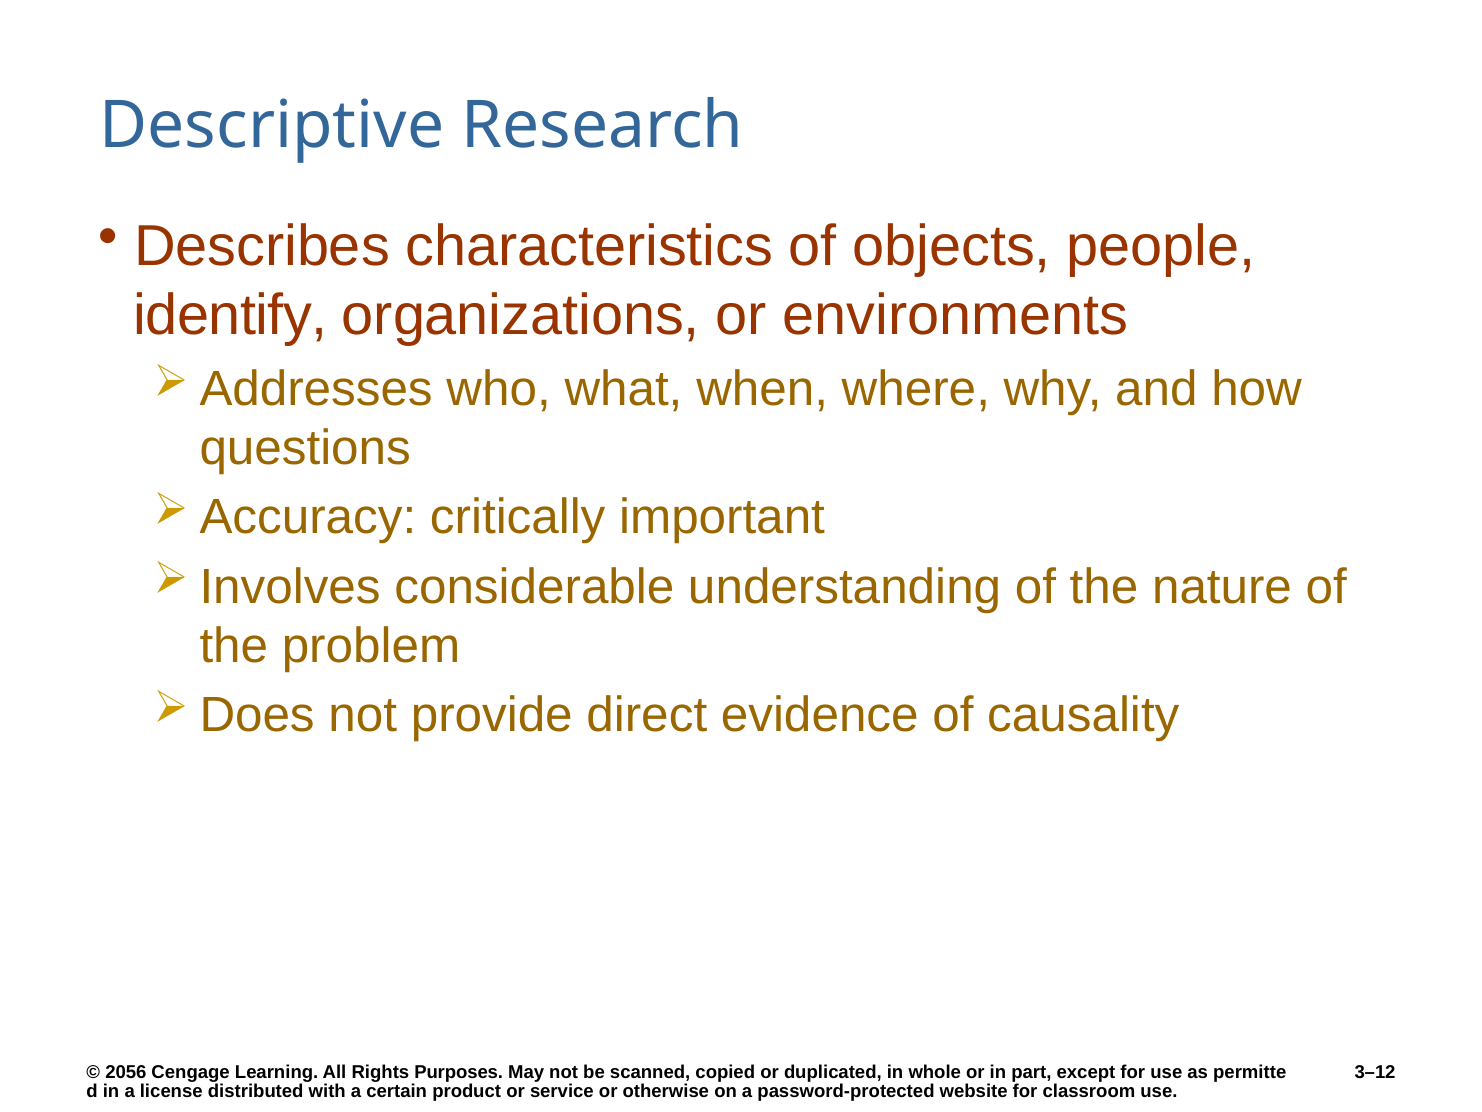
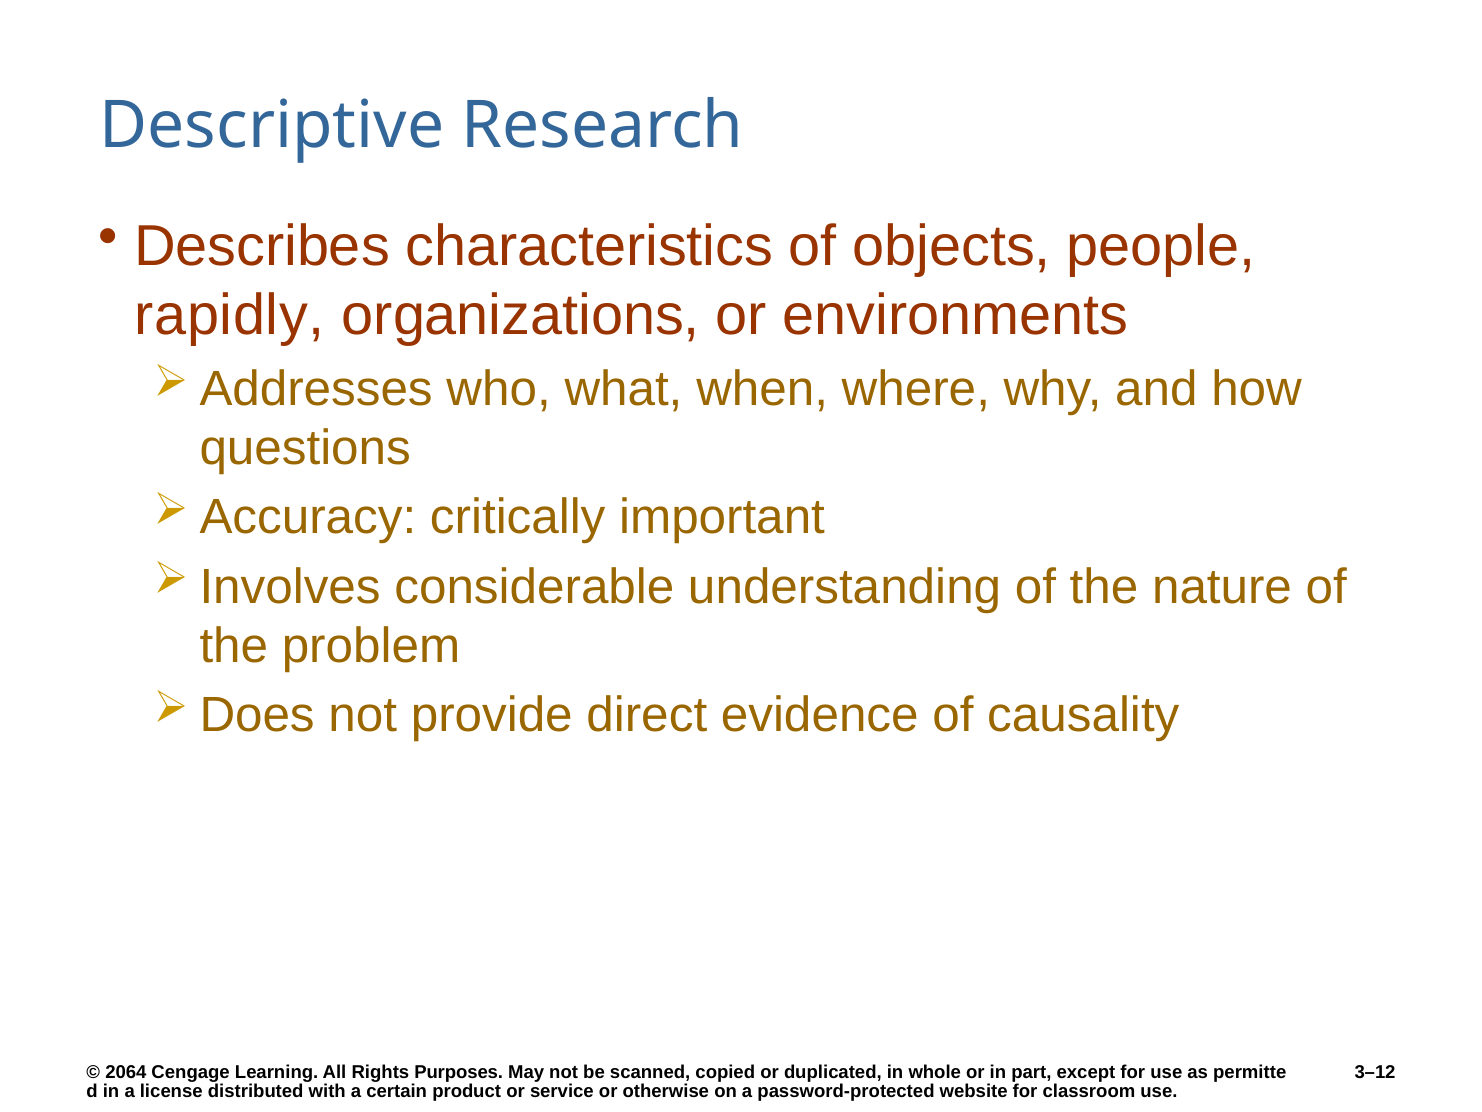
identify: identify -> rapidly
2056: 2056 -> 2064
